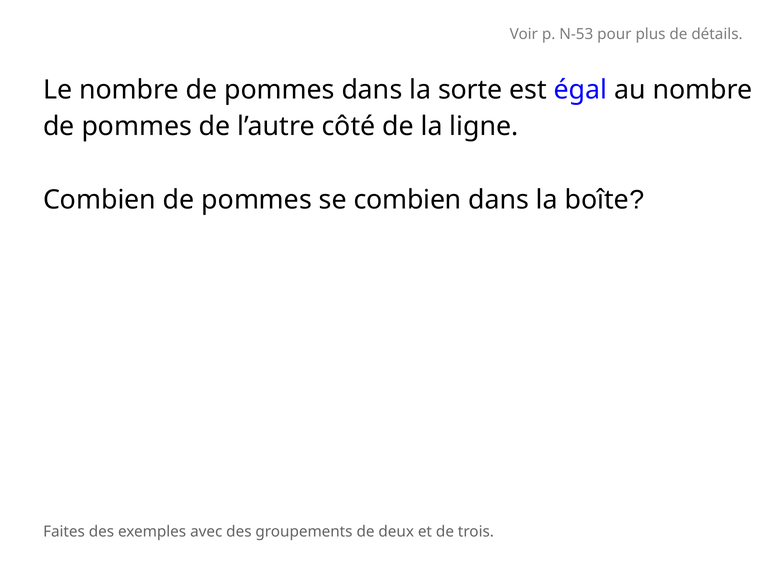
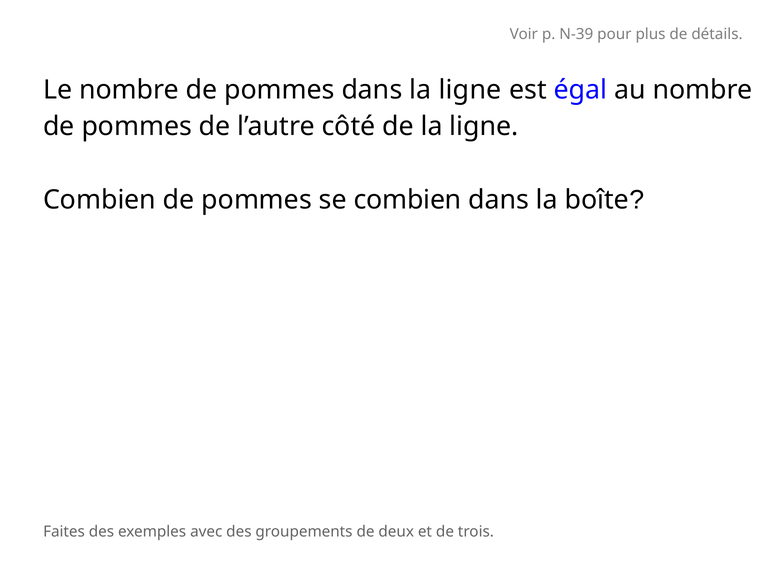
N-53: N-53 -> N-39
dans la sorte: sorte -> ligne
